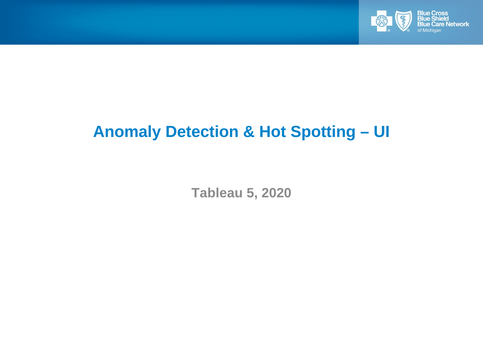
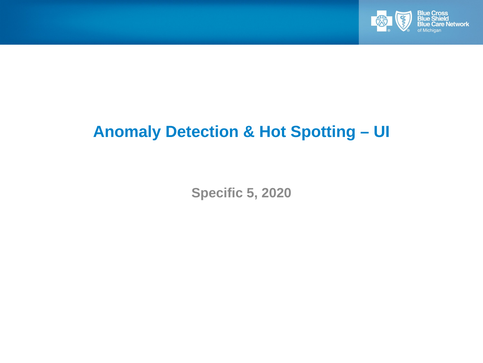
Tableau: Tableau -> Specific
